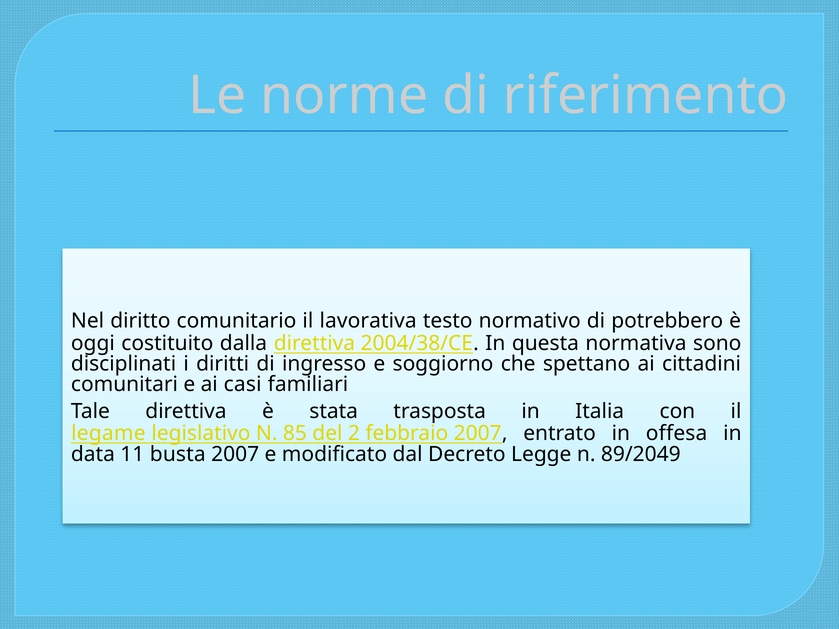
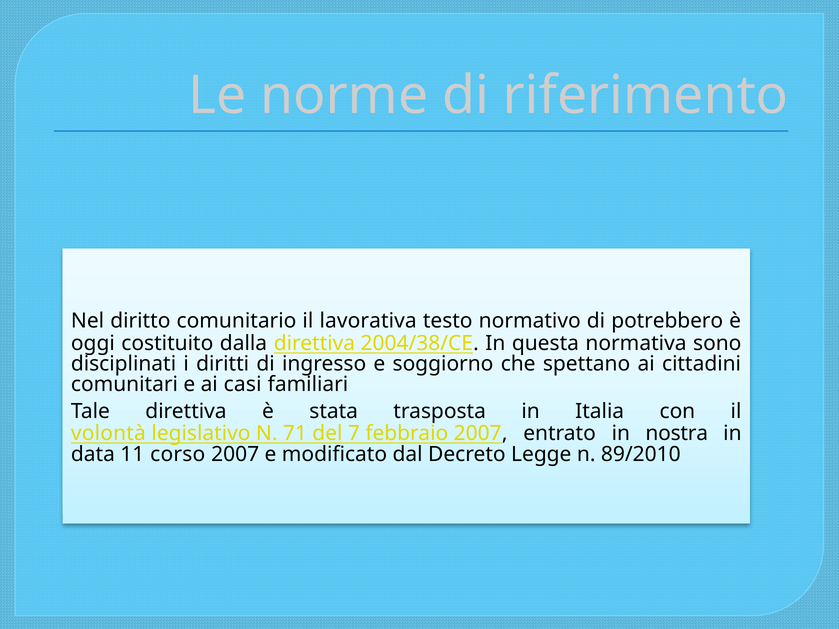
legame: legame -> volontà
85: 85 -> 71
2: 2 -> 7
offesa: offesa -> nostra
busta: busta -> corso
89/2049: 89/2049 -> 89/2010
